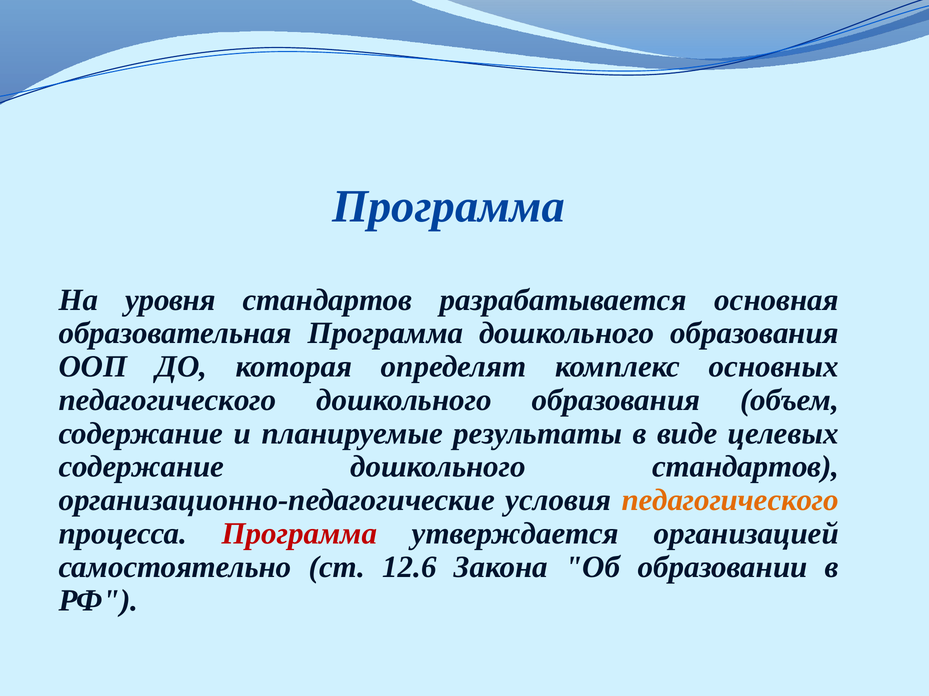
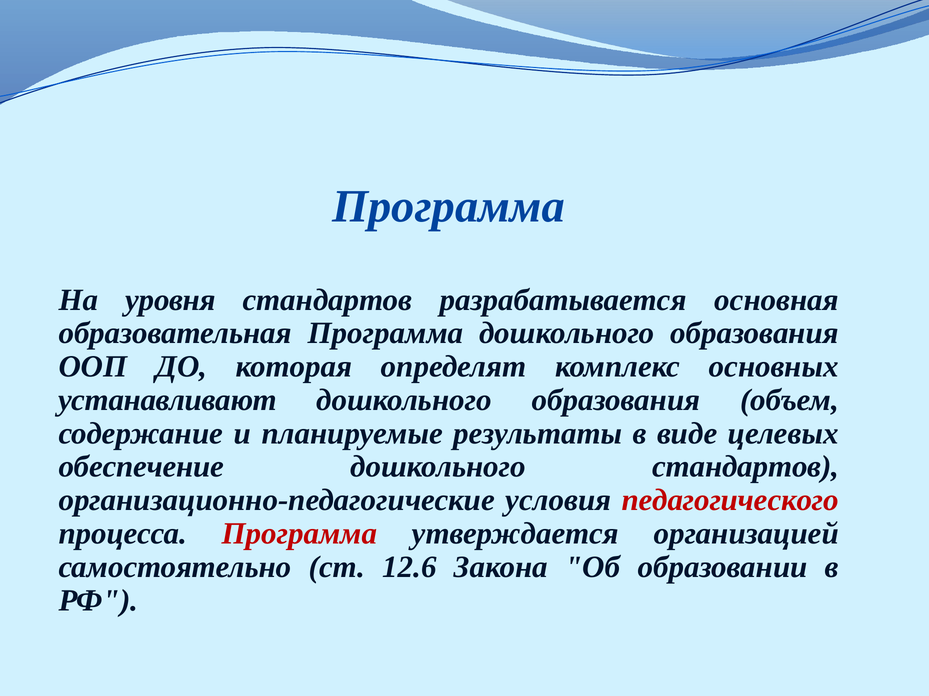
педагогического at (167, 400): педагогического -> устанавливают
содержание at (141, 467): содержание -> обеспечение
педагогического at (730, 501) colour: orange -> red
